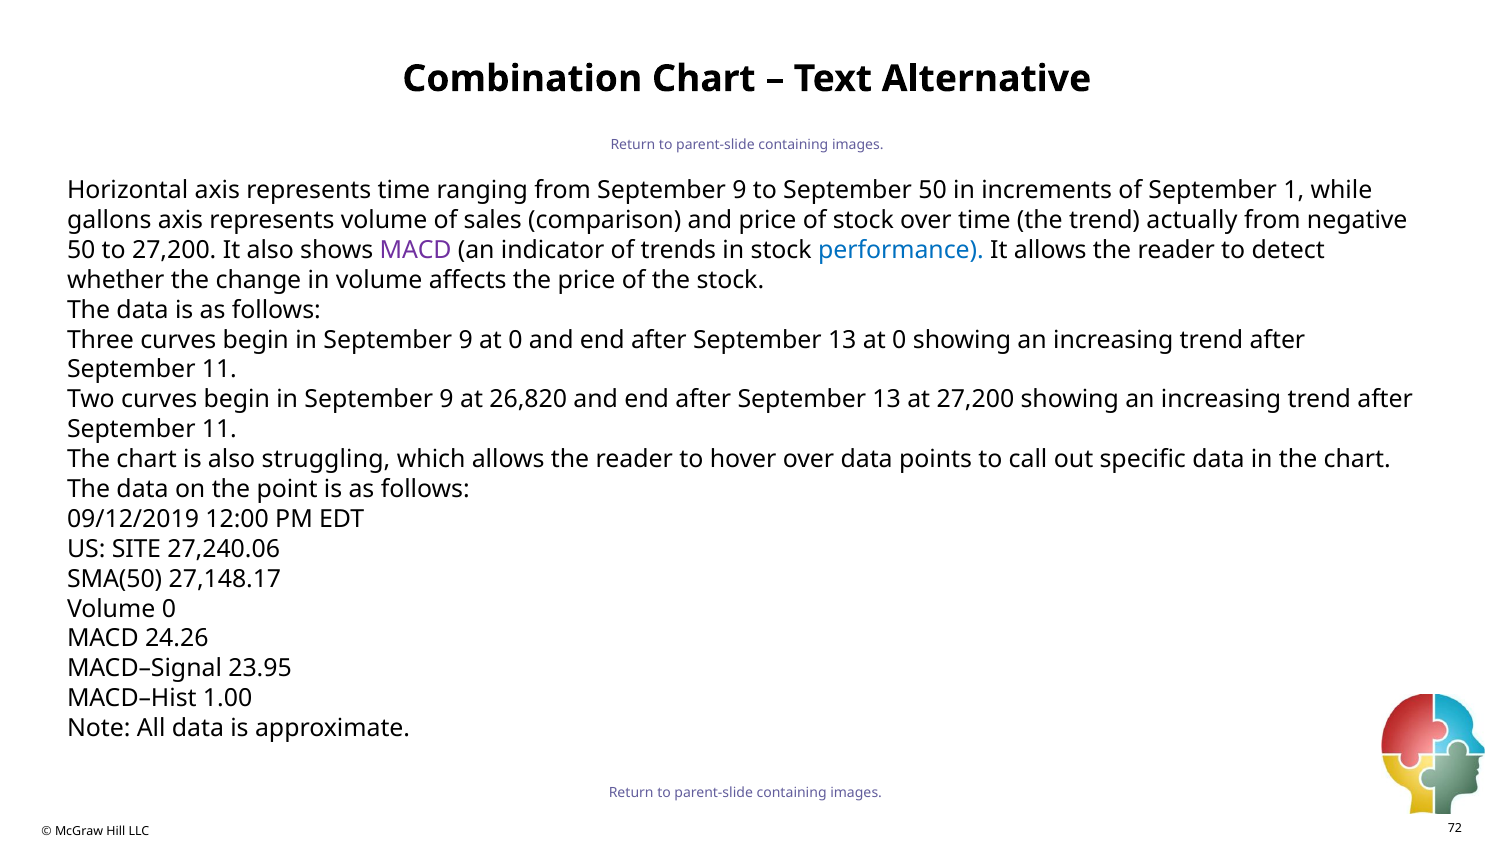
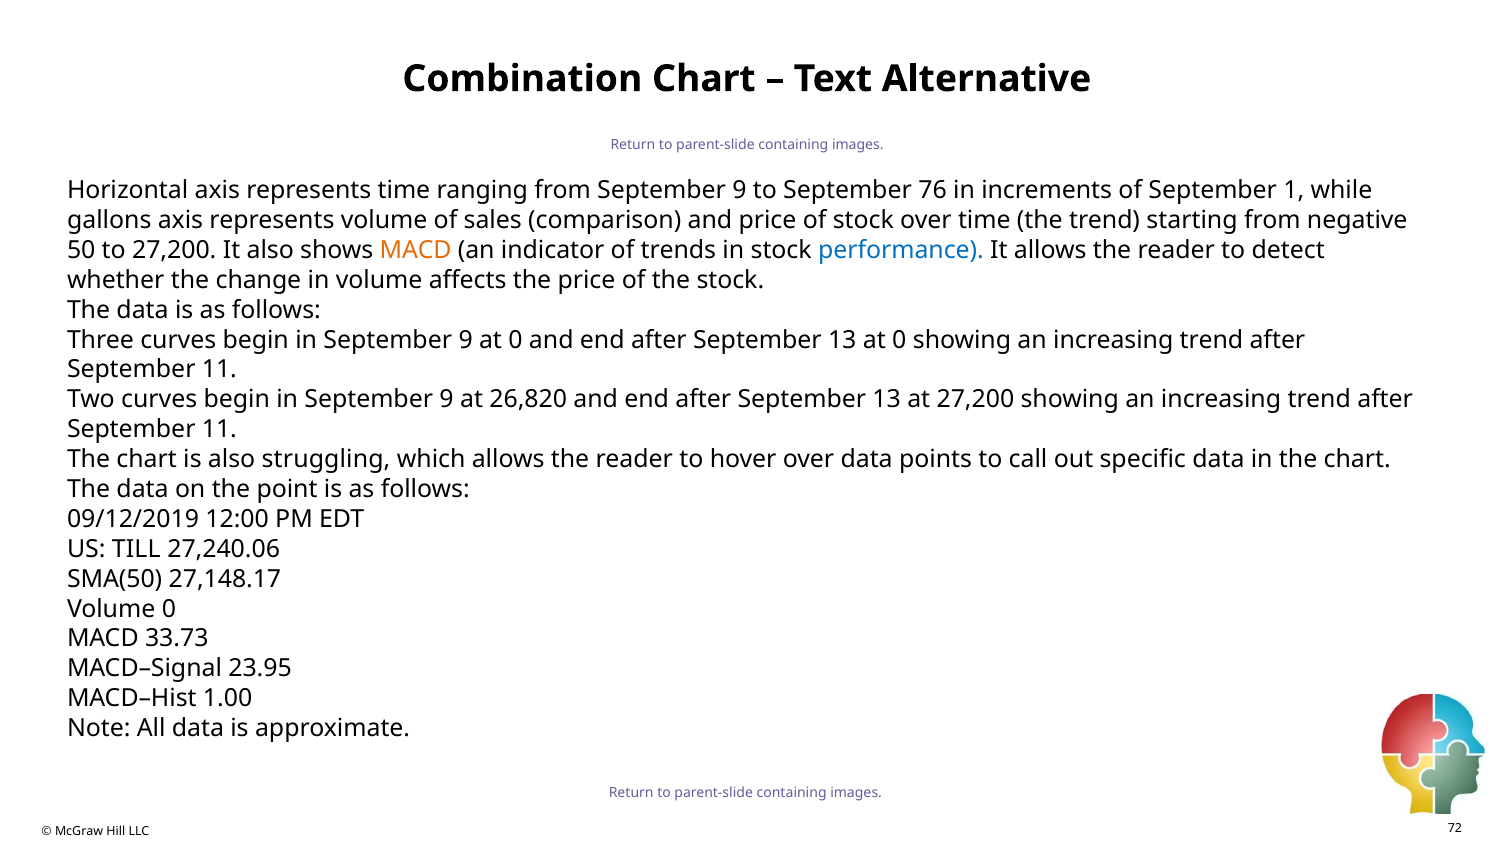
September 50: 50 -> 76
actually: actually -> starting
MACD at (416, 250) colour: purple -> orange
SITE: SITE -> TILL
24.26: 24.26 -> 33.73
